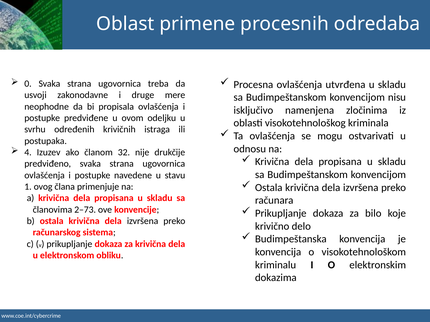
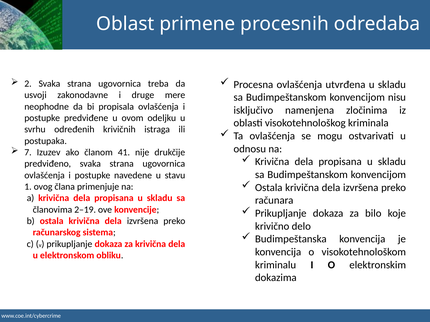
0: 0 -> 2
4: 4 -> 7
32: 32 -> 41
2–73: 2–73 -> 2–19
